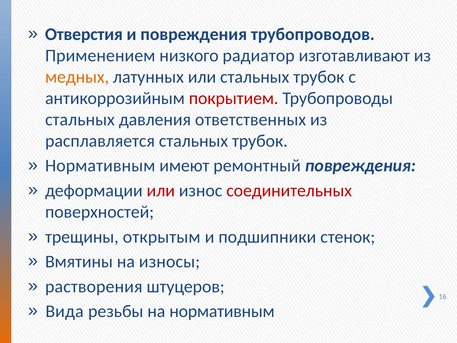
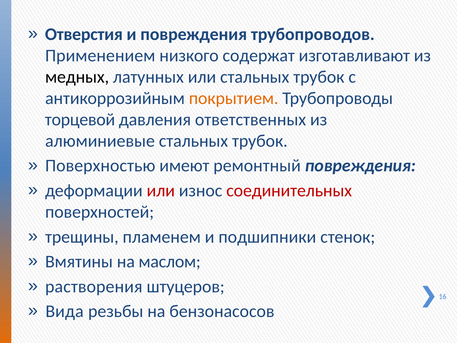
радиатор: радиатор -> содержат
медных colour: orange -> black
покрытием colour: red -> orange
стальных at (80, 120): стальных -> торцевой
расплавляется: расплавляется -> алюминиевые
Нормативным at (100, 166): Нормативным -> Поверхностью
открытым: открытым -> пламенем
износы: износы -> маслом
на нормативным: нормативным -> бензонасосов
